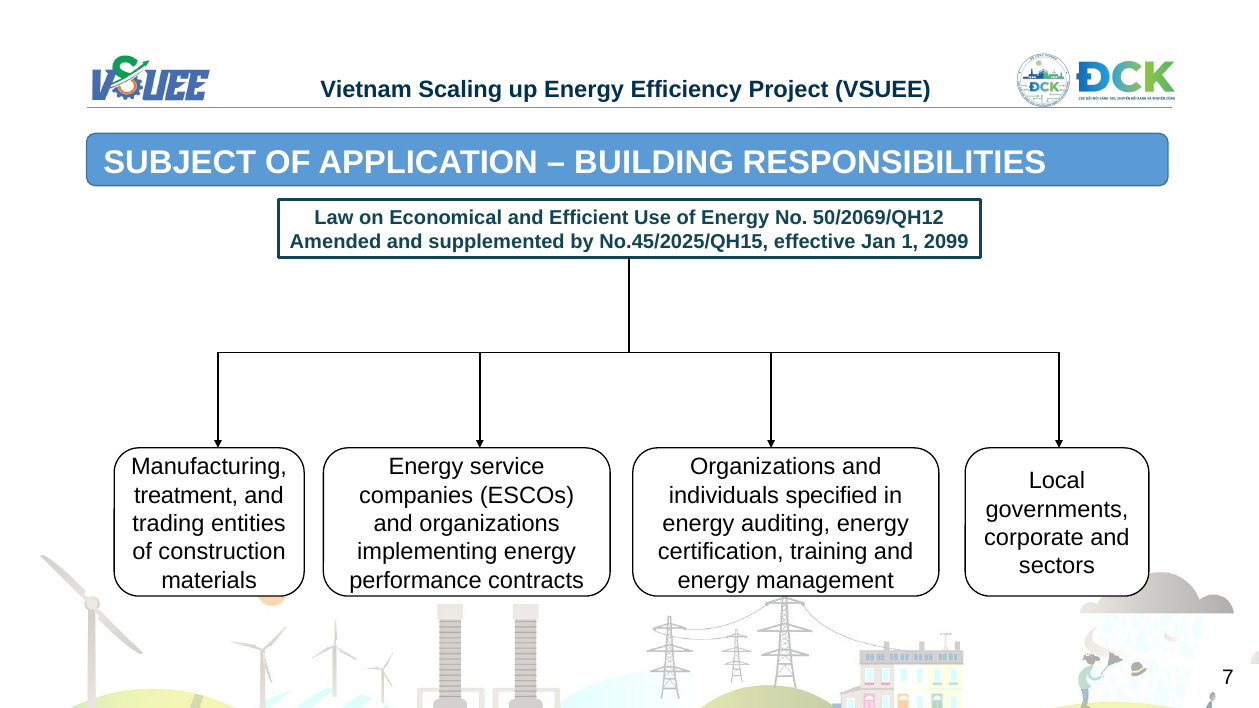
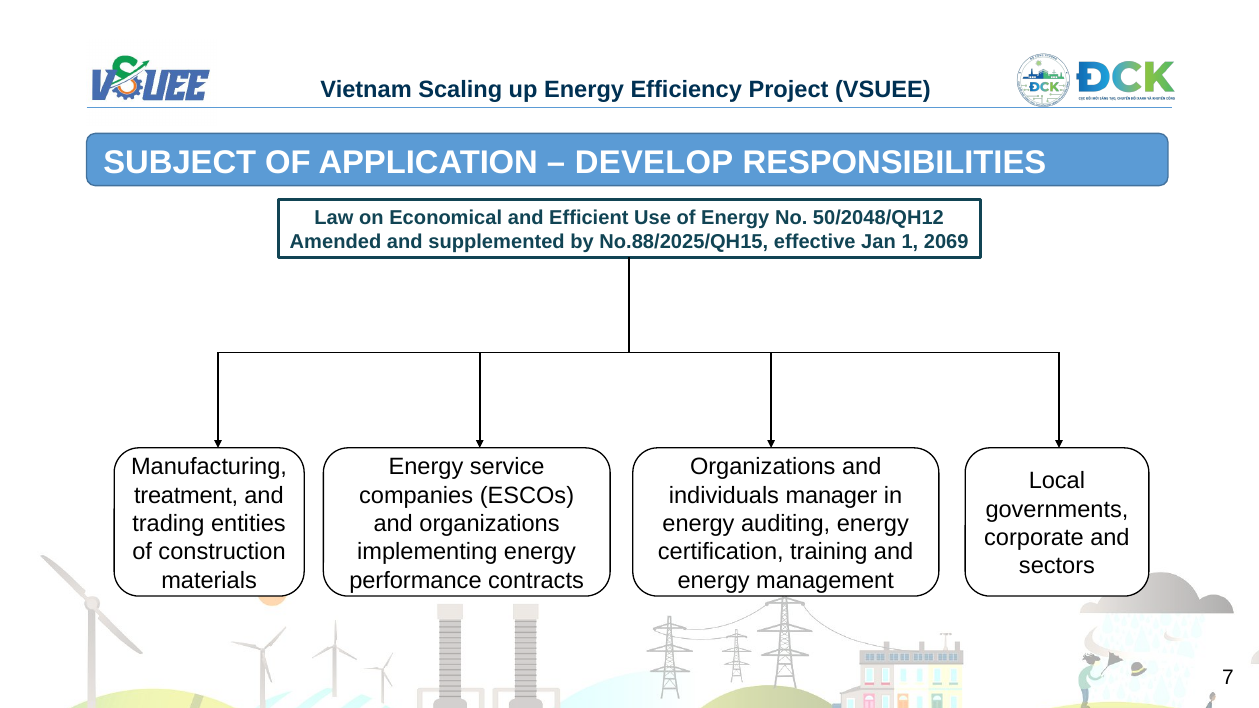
BUILDING: BUILDING -> DEVELOP
50/2069/QH12: 50/2069/QH12 -> 50/2048/QH12
No.45/2025/QH15: No.45/2025/QH15 -> No.88/2025/QH15
2099: 2099 -> 2069
specified: specified -> manager
